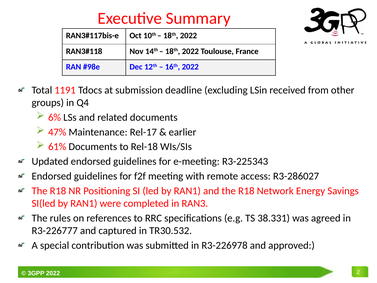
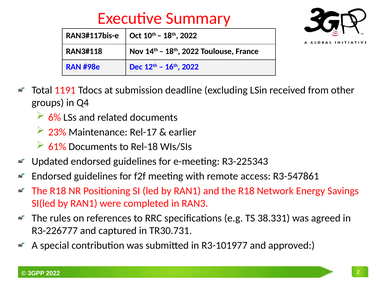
47%: 47% -> 23%
R3-286027: R3-286027 -> R3-547861
TR30.532: TR30.532 -> TR30.731
R3-226978: R3-226978 -> R3-101977
